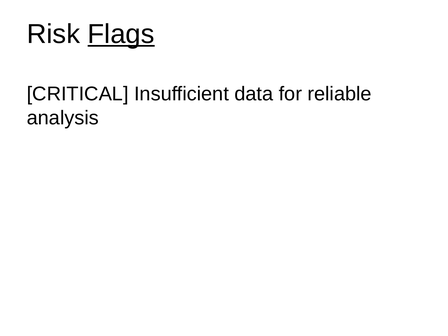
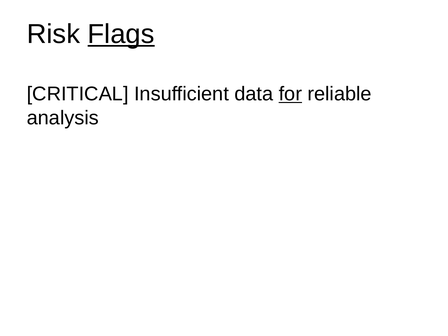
for underline: none -> present
